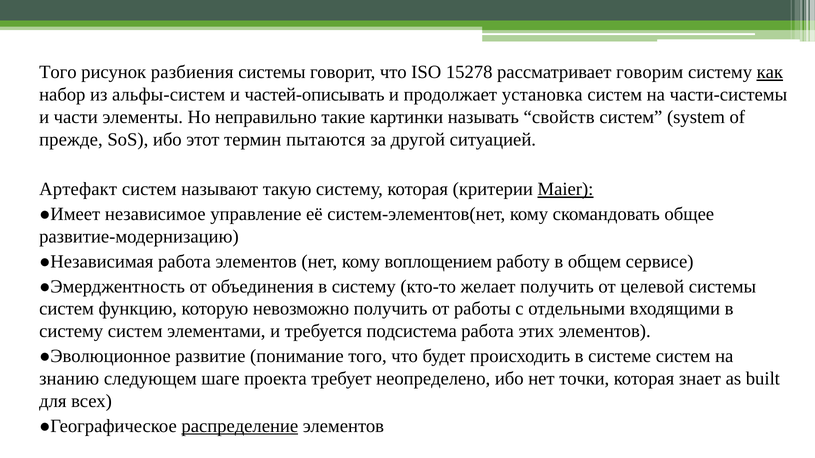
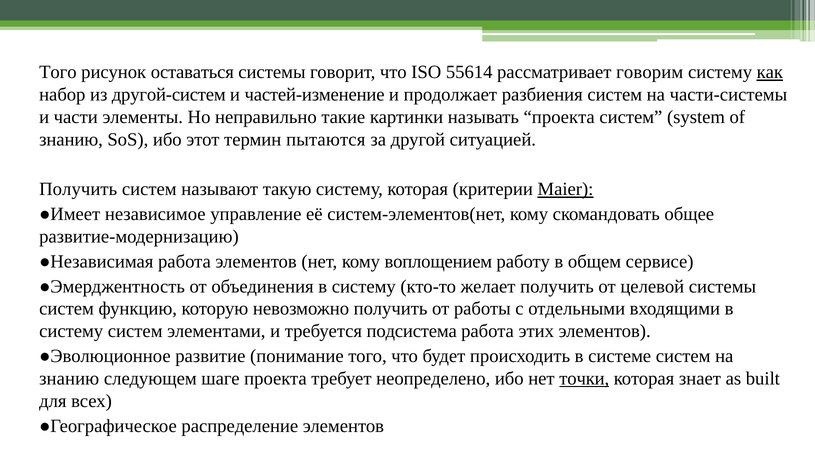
разбиения: разбиения -> оставаться
15278: 15278 -> 55614
альфы-систем: альфы-систем -> другой-систем
частей-описывать: частей-описывать -> частей-изменение
установка: установка -> разбиения
называть свойств: свойств -> проекта
прежде at (71, 140): прежде -> знанию
Артефакт at (78, 189): Артефакт -> Получить
точки underline: none -> present
распределение underline: present -> none
